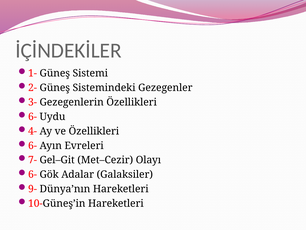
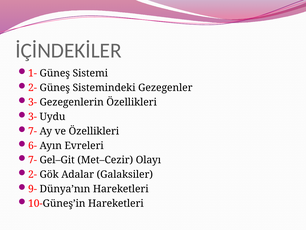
6- at (33, 116): 6- -> 3-
4- at (33, 131): 4- -> 7-
6- at (33, 174): 6- -> 2-
